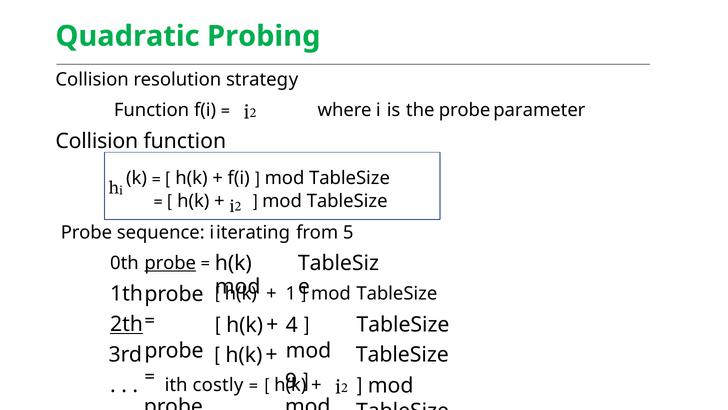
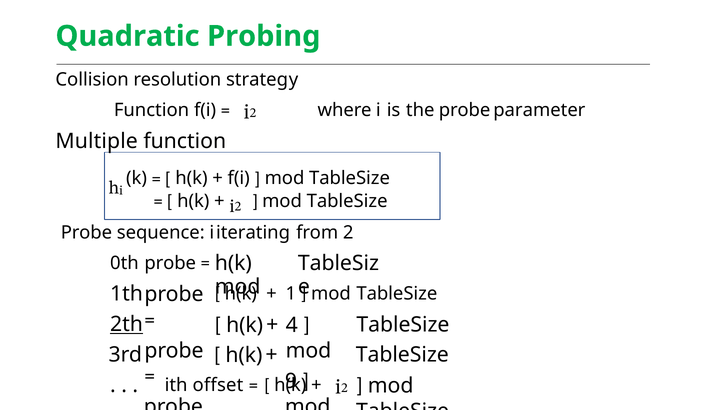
Collision at (97, 141): Collision -> Multiple
from 5: 5 -> 2
probe at (170, 263) underline: present -> none
costly: costly -> offset
